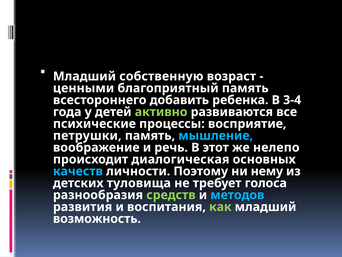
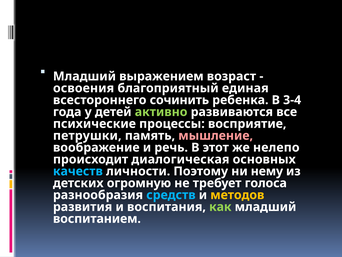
собственную: собственную -> выражением
ценными: ценными -> освоения
благоприятный память: память -> единая
добавить: добавить -> сочинить
мышление colour: light blue -> pink
туловища: туловища -> огромную
средств colour: light green -> light blue
методов colour: light blue -> yellow
возможность: возможность -> воспитанием
